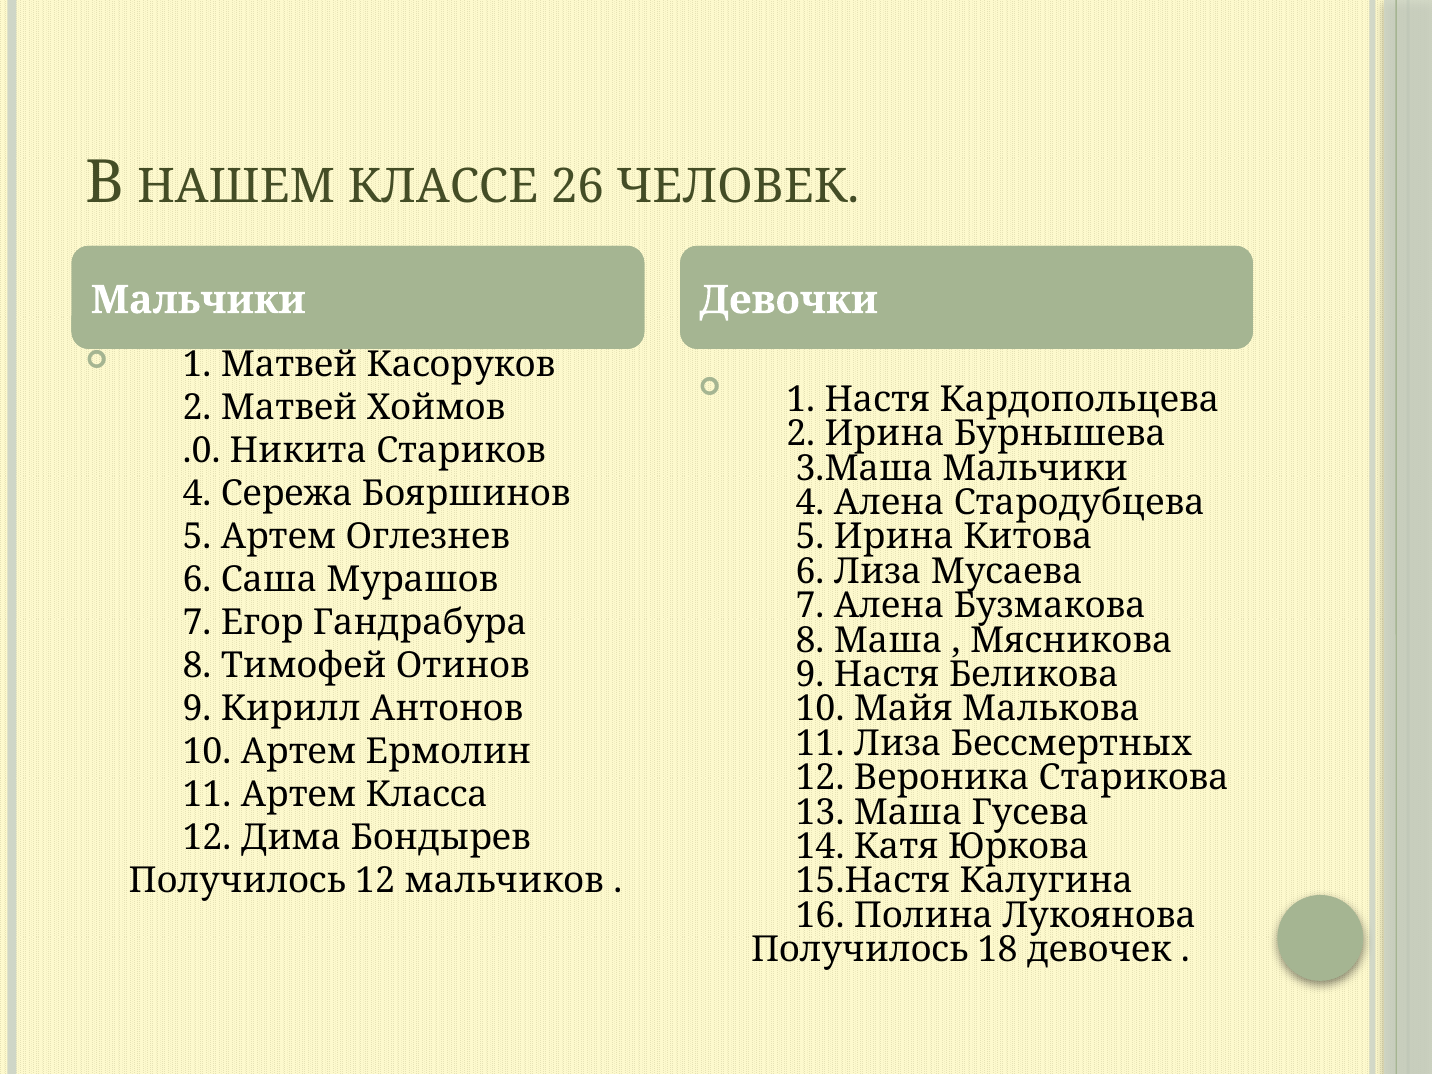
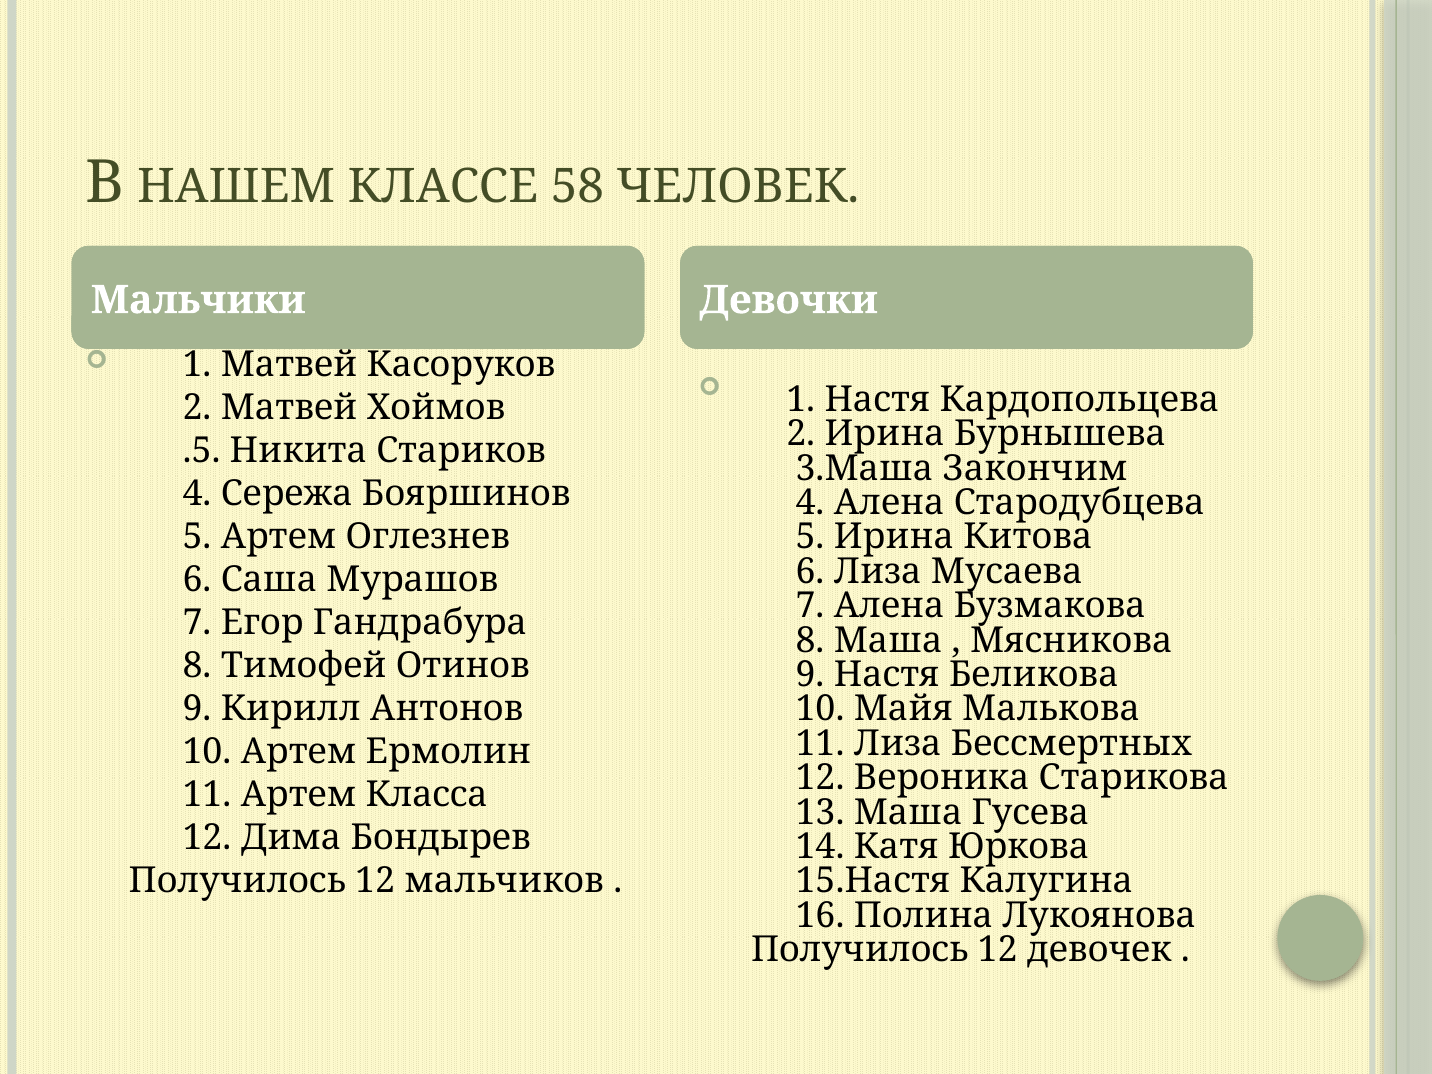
26: 26 -> 58
.0: .0 -> .5
3.Маша Мальчики: Мальчики -> Закончим
18 at (998, 950): 18 -> 12
